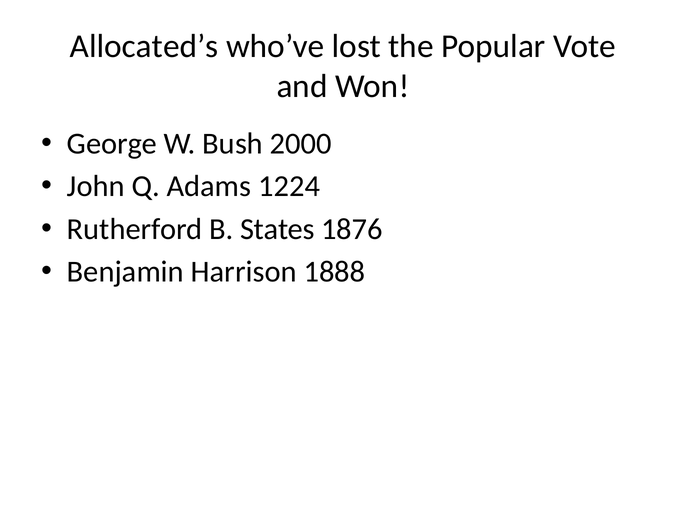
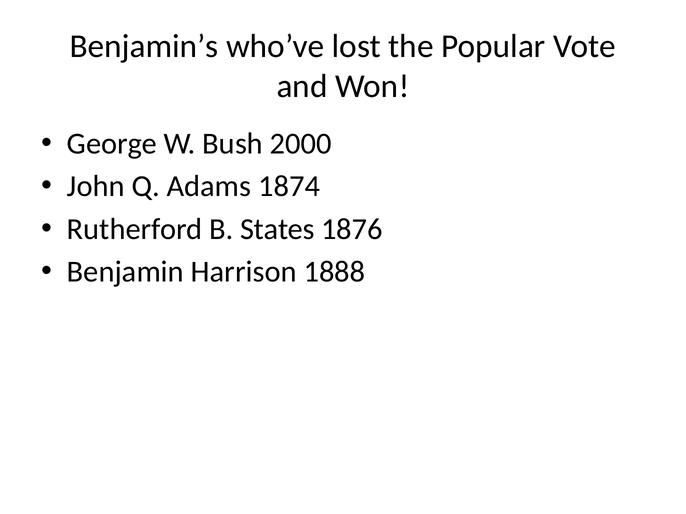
Allocated’s: Allocated’s -> Benjamin’s
1224: 1224 -> 1874
